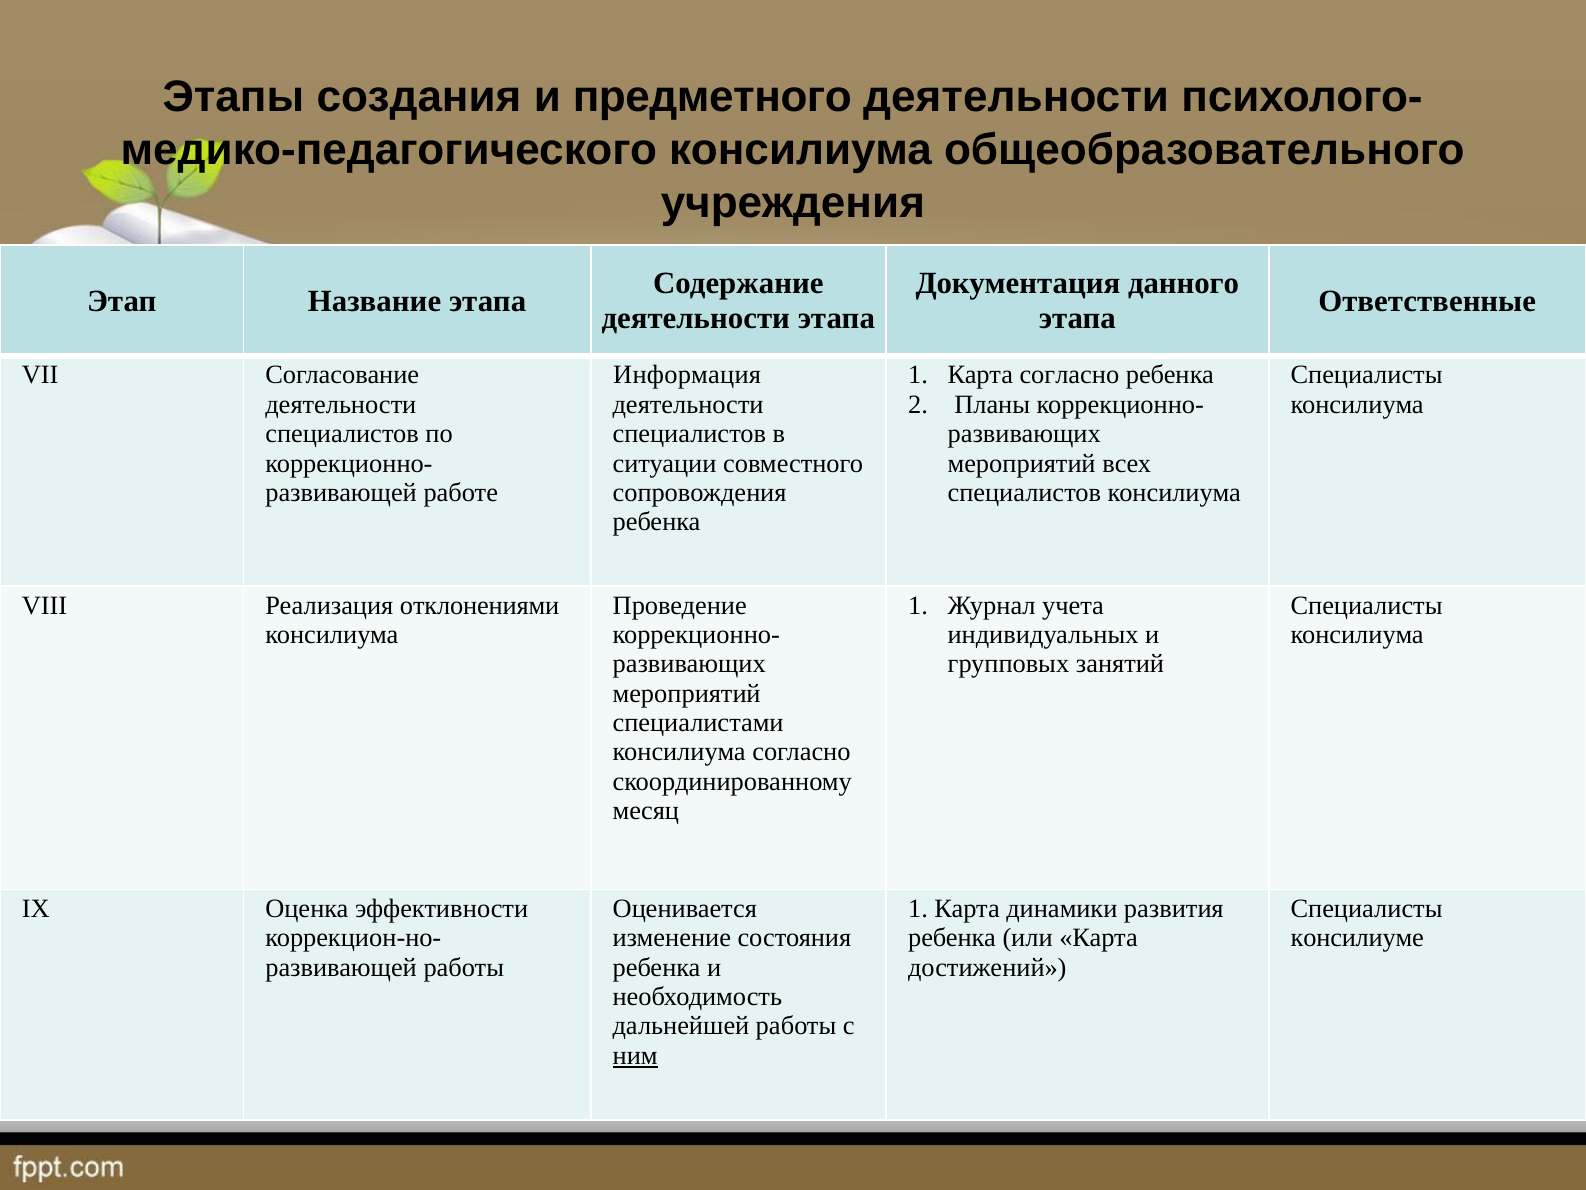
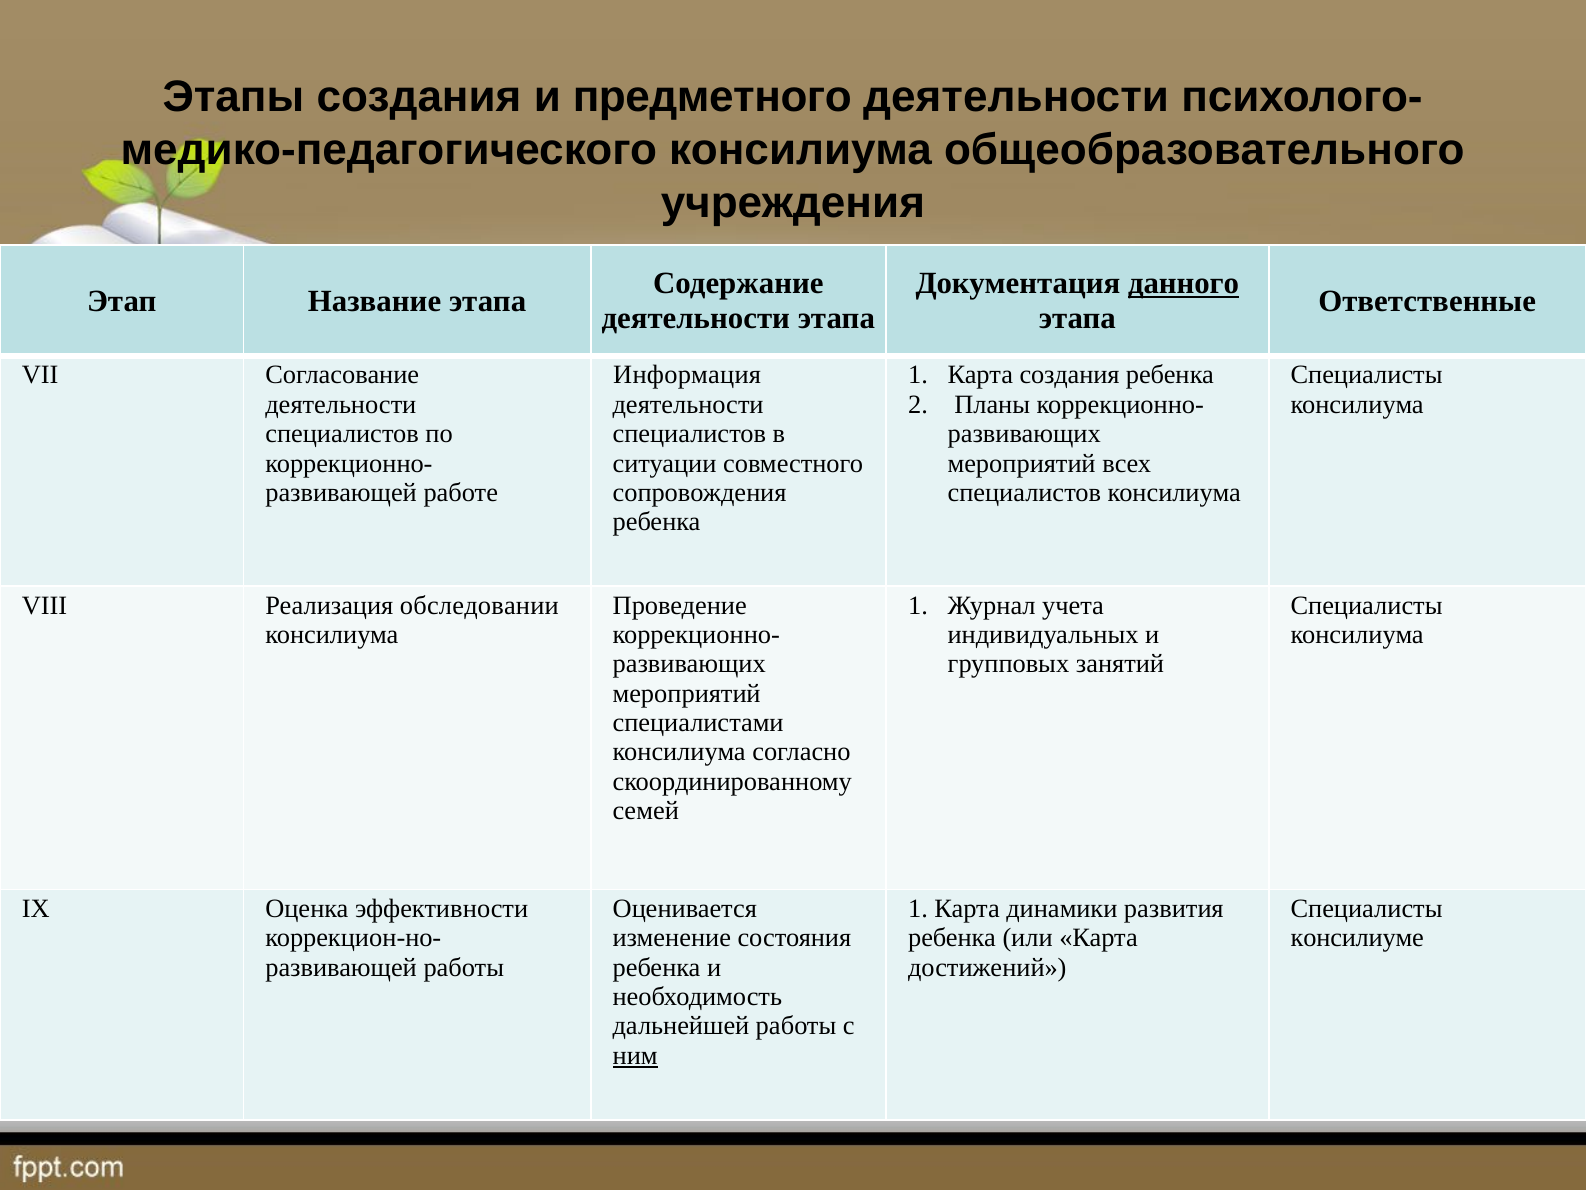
данного underline: none -> present
Карта согласно: согласно -> создания
отклонениями: отклонениями -> обследовании
месяц: месяц -> семей
